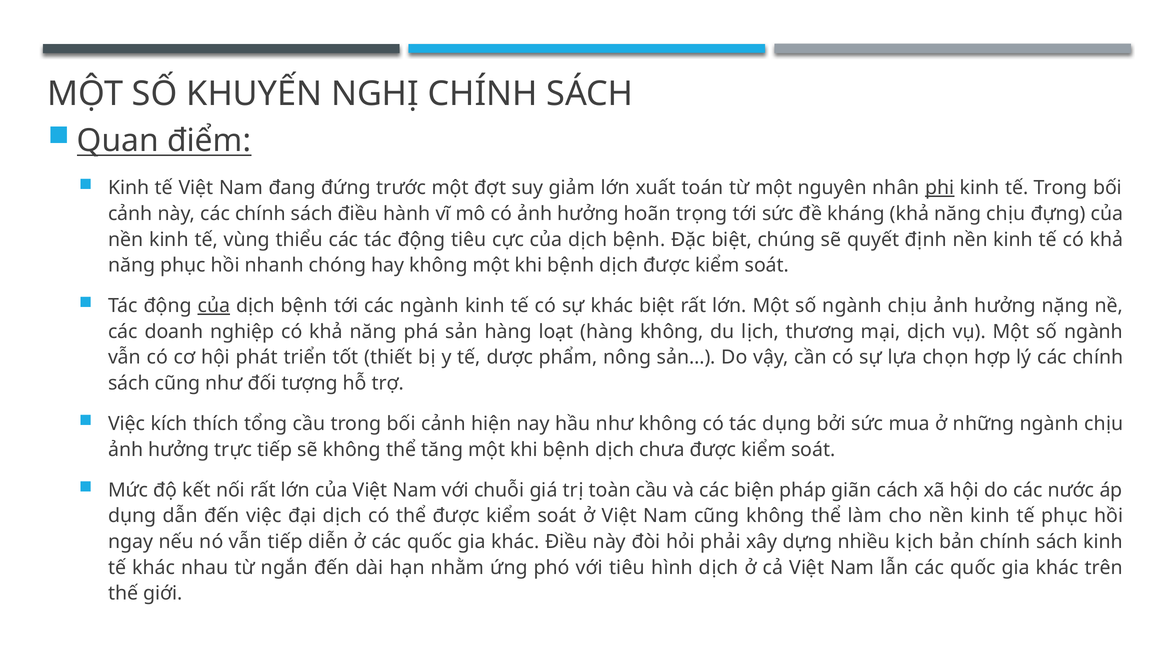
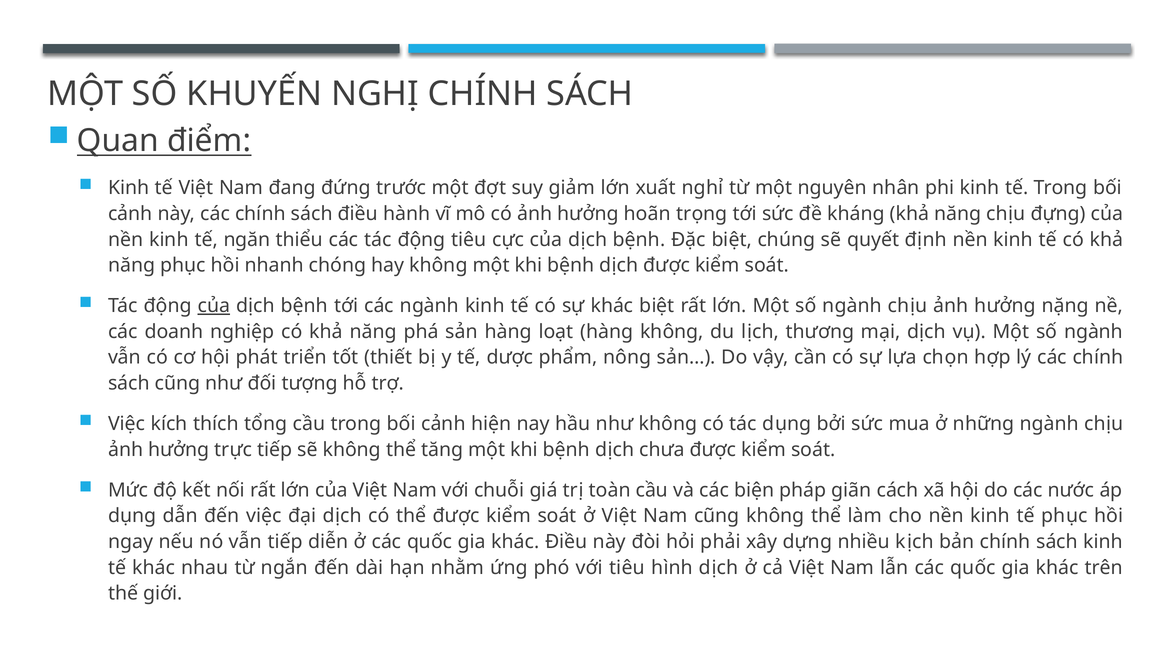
toán: toán -> nghỉ
phi underline: present -> none
vùng: vùng -> ngăn
